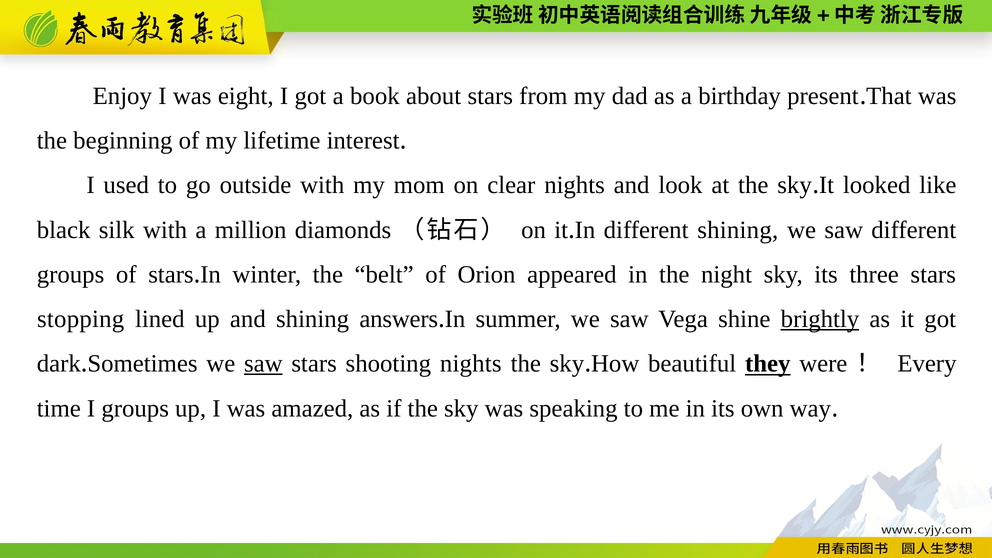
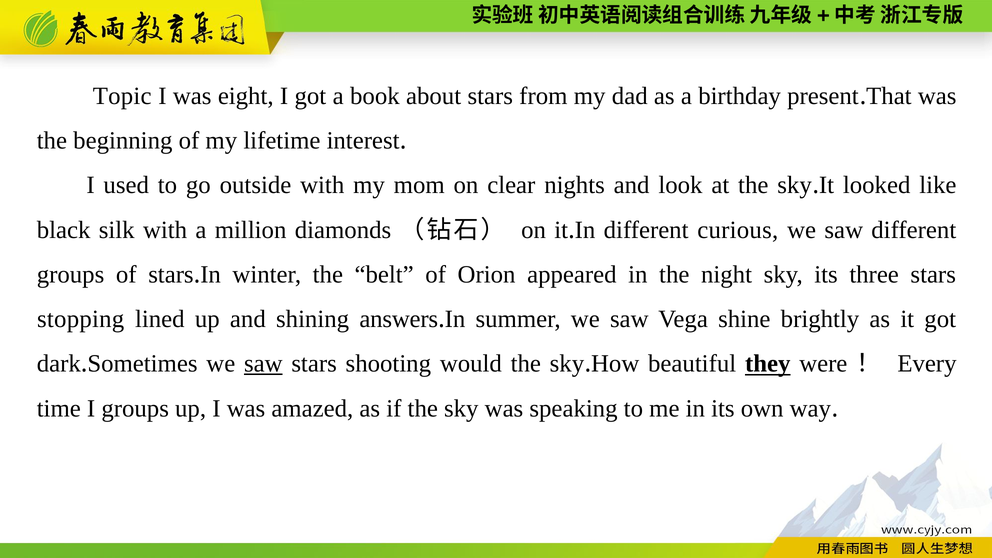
Enjoy: Enjoy -> Topic
different shining: shining -> curious
brightly underline: present -> none
shooting nights: nights -> would
